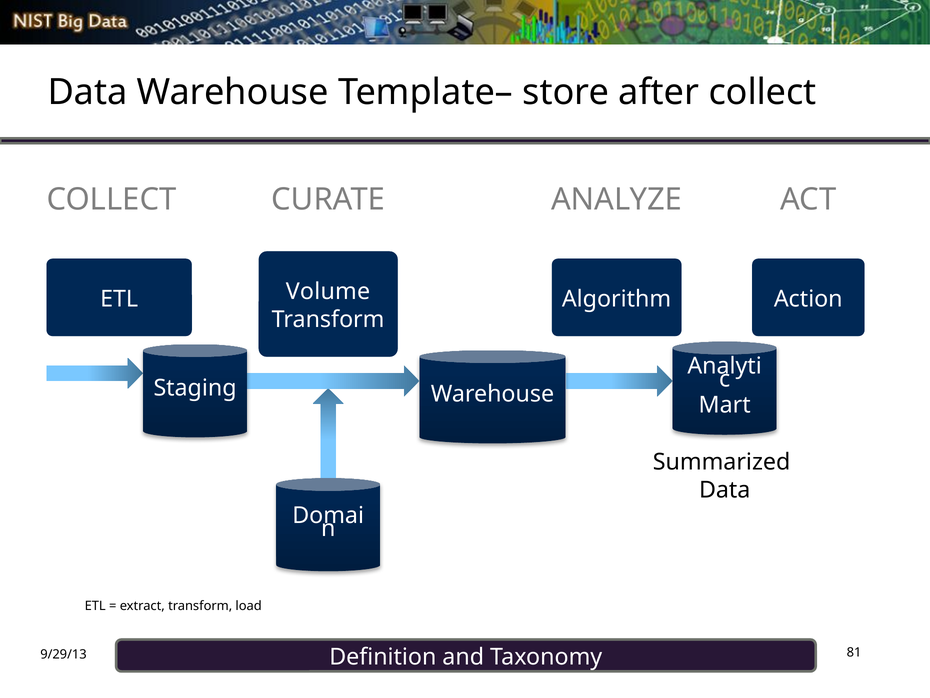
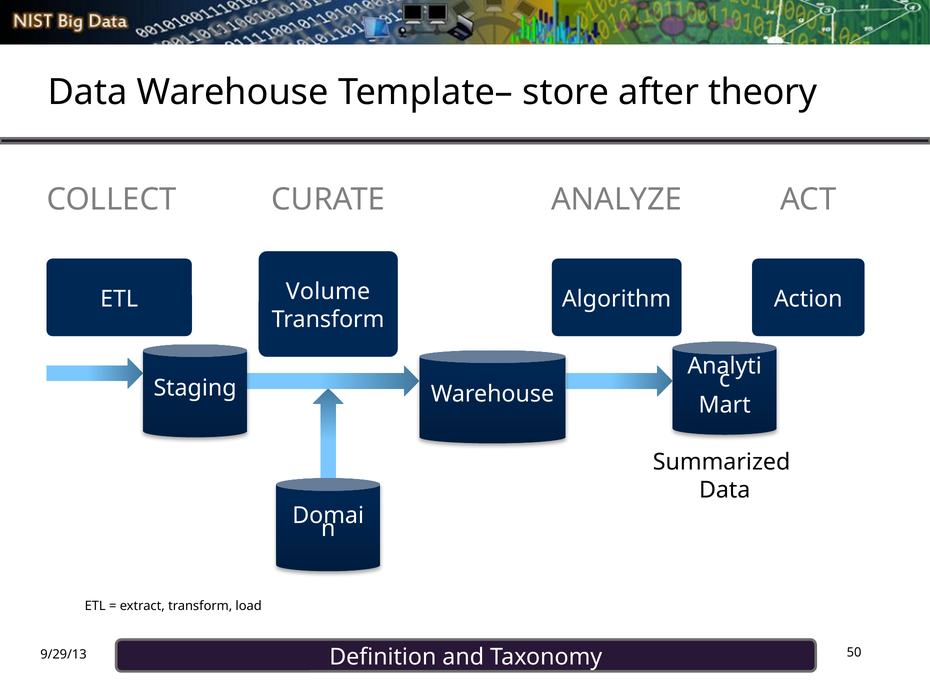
after collect: collect -> theory
81: 81 -> 50
